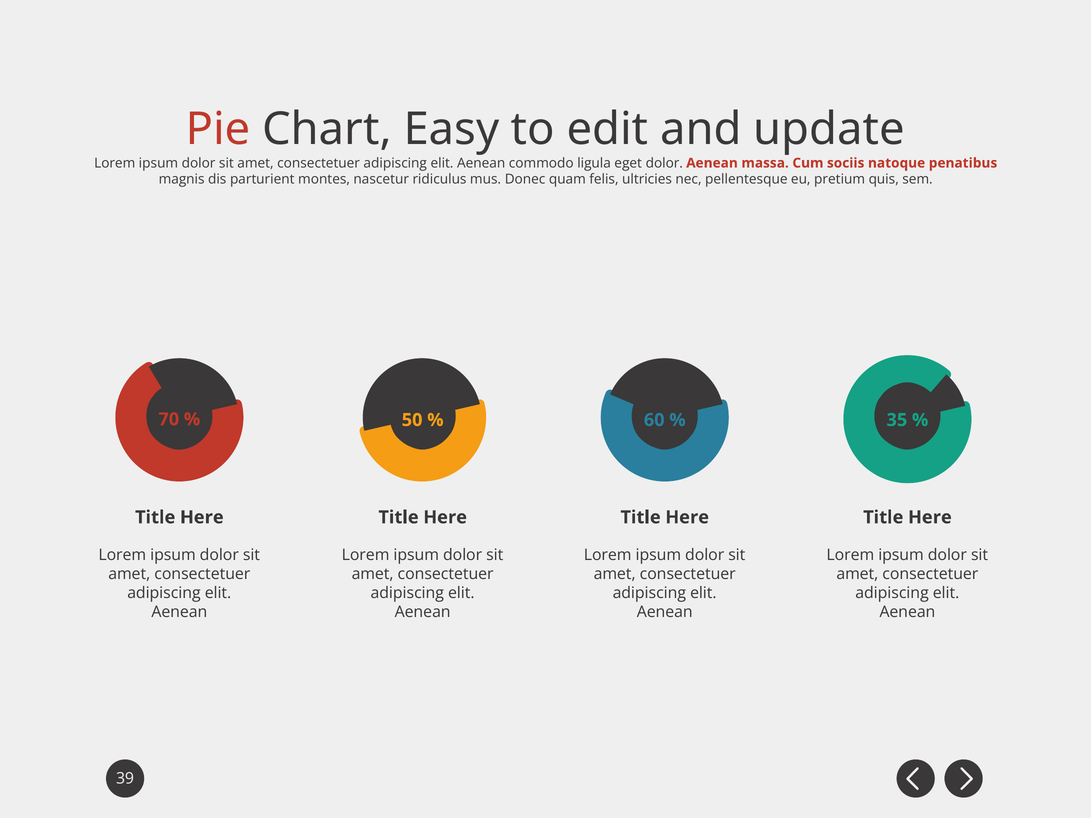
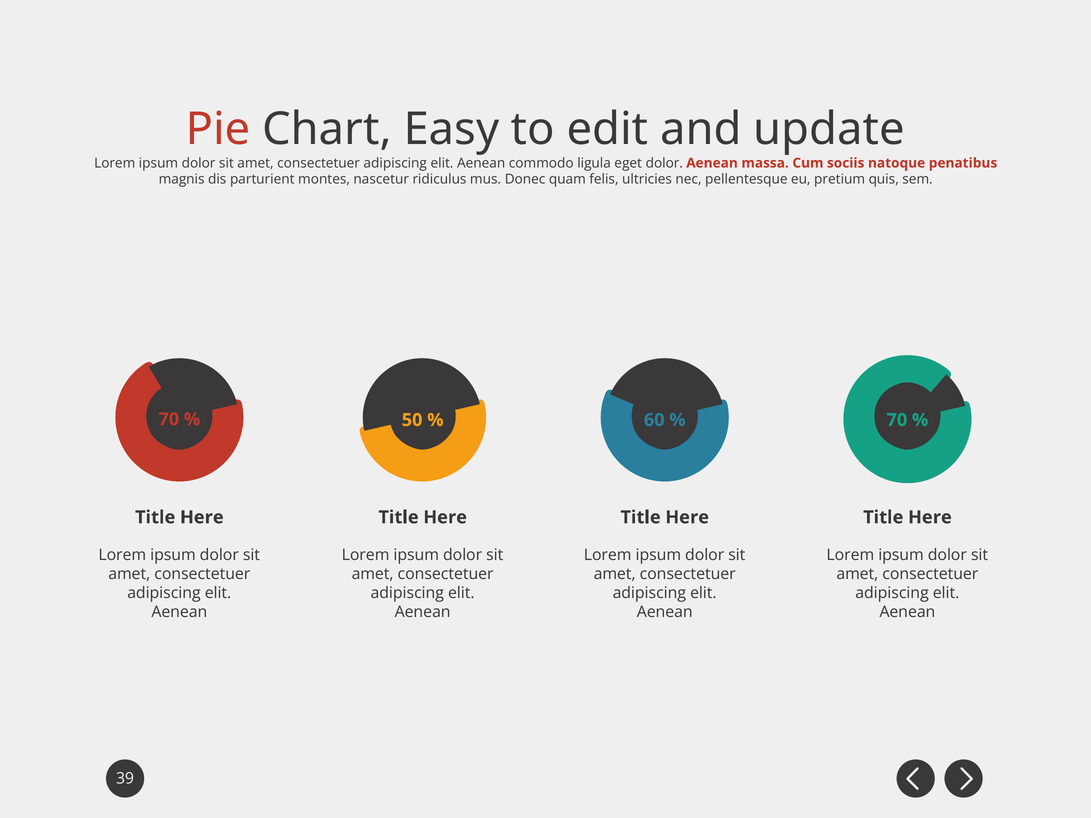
35 at (897, 420): 35 -> 70
